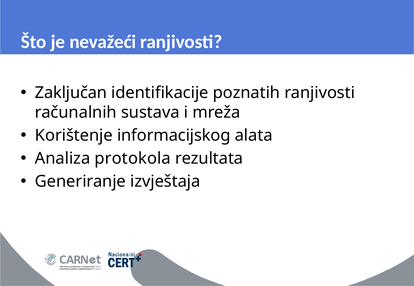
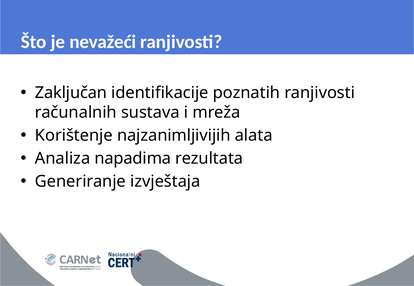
informacijskog: informacijskog -> najzanimljivijih
protokola: protokola -> napadima
